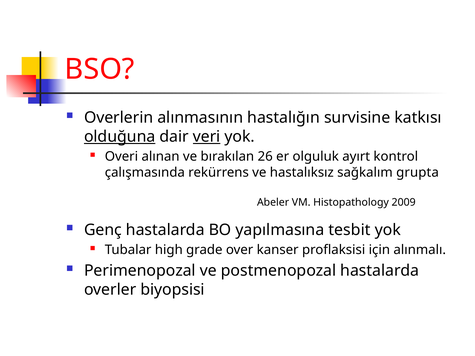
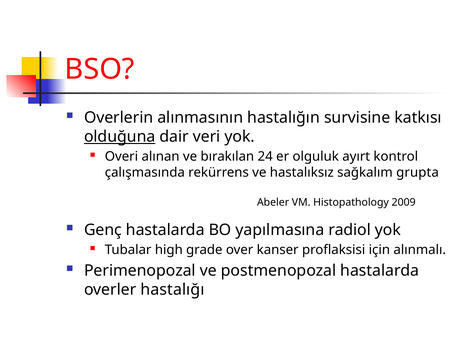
veri underline: present -> none
26: 26 -> 24
tesbit: tesbit -> radiol
biyopsisi: biyopsisi -> hastalığı
